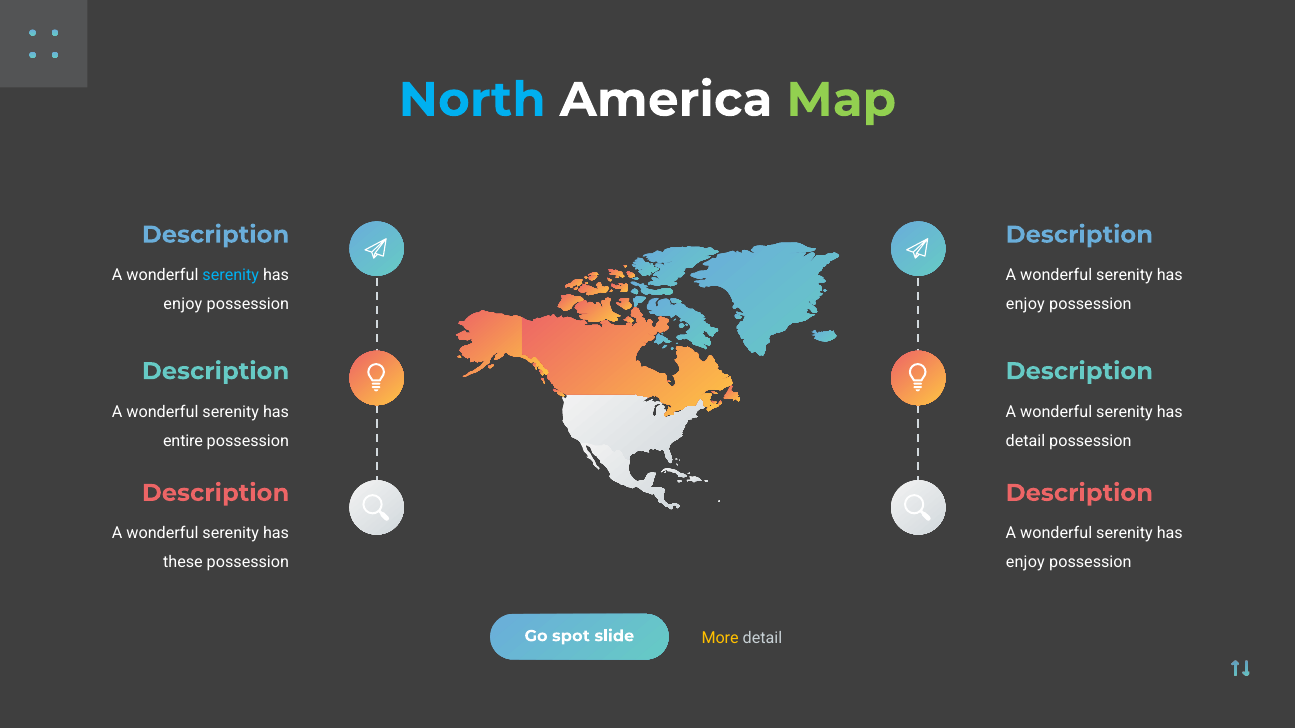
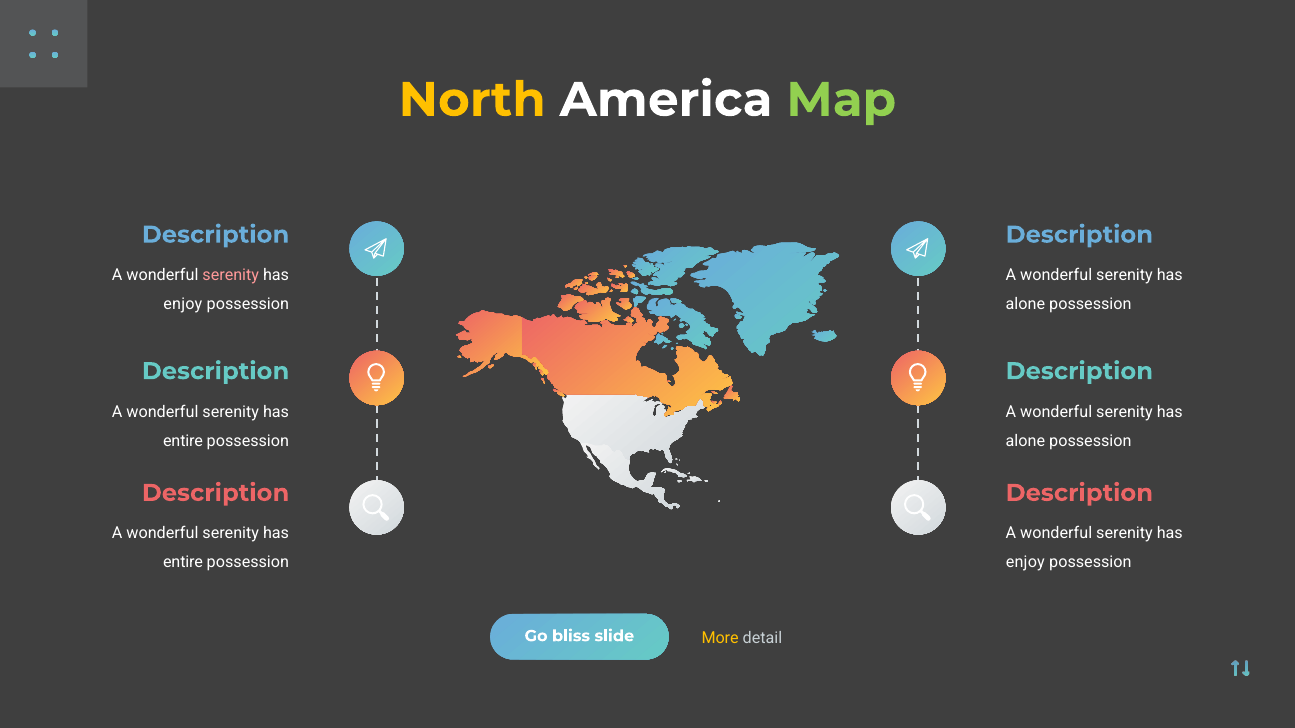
North colour: light blue -> yellow
serenity at (231, 275) colour: light blue -> pink
enjoy at (1025, 304): enjoy -> alone
detail at (1025, 441): detail -> alone
these at (183, 563): these -> entire
spot: spot -> bliss
